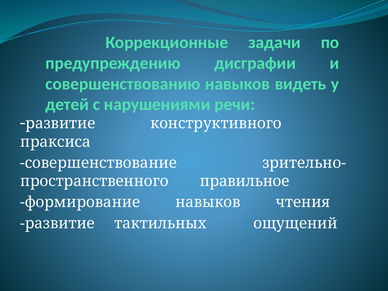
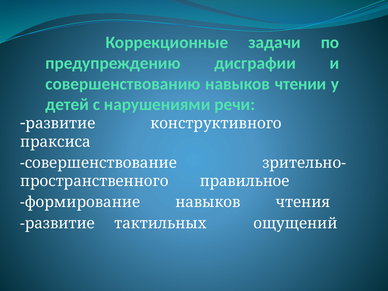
видеть: видеть -> чтении
